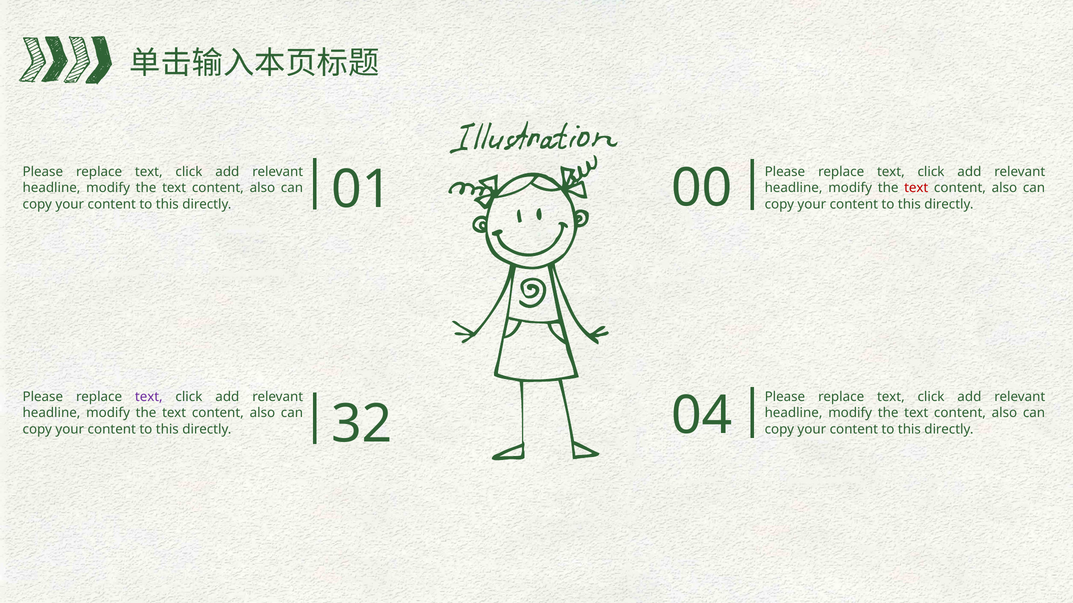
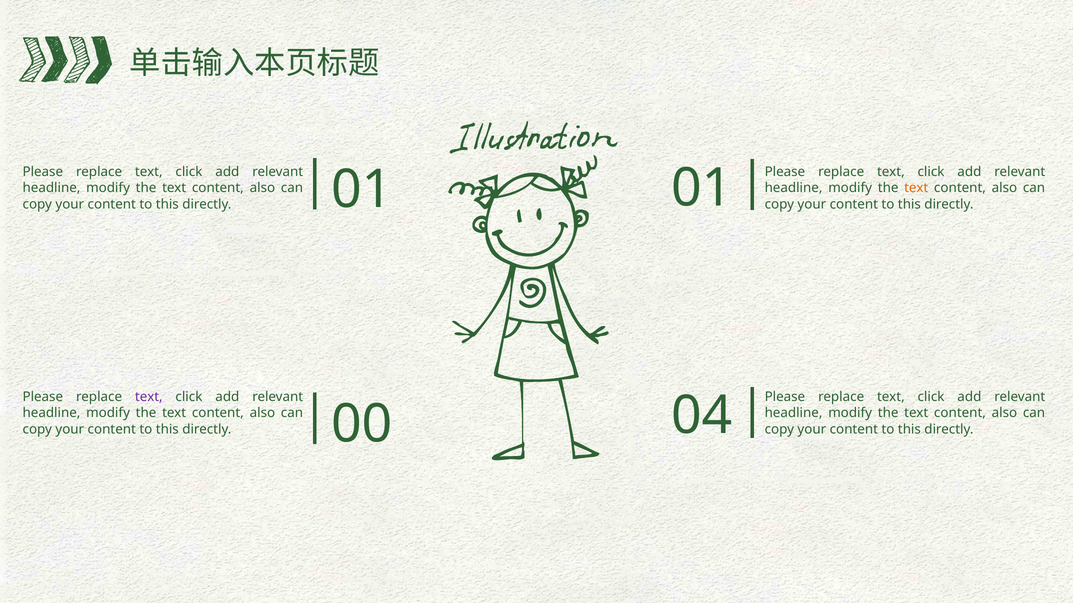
01 00: 00 -> 01
text at (916, 188) colour: red -> orange
32: 32 -> 00
